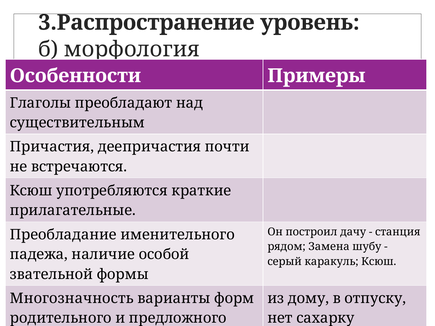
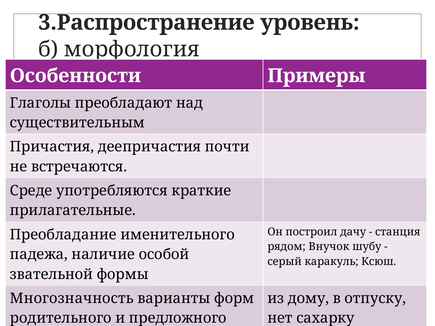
Ксюш at (31, 191): Ксюш -> Среде
Замена: Замена -> Внучок
